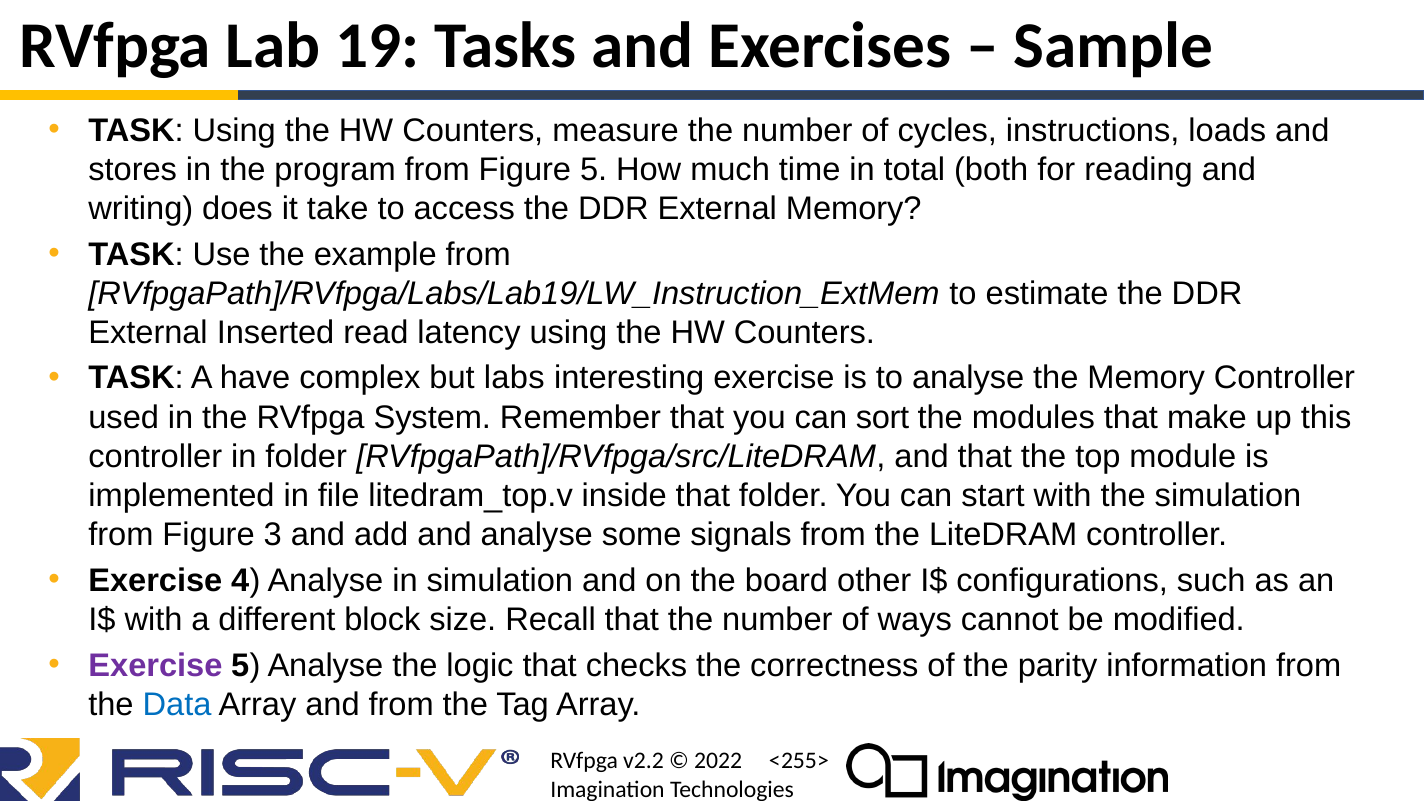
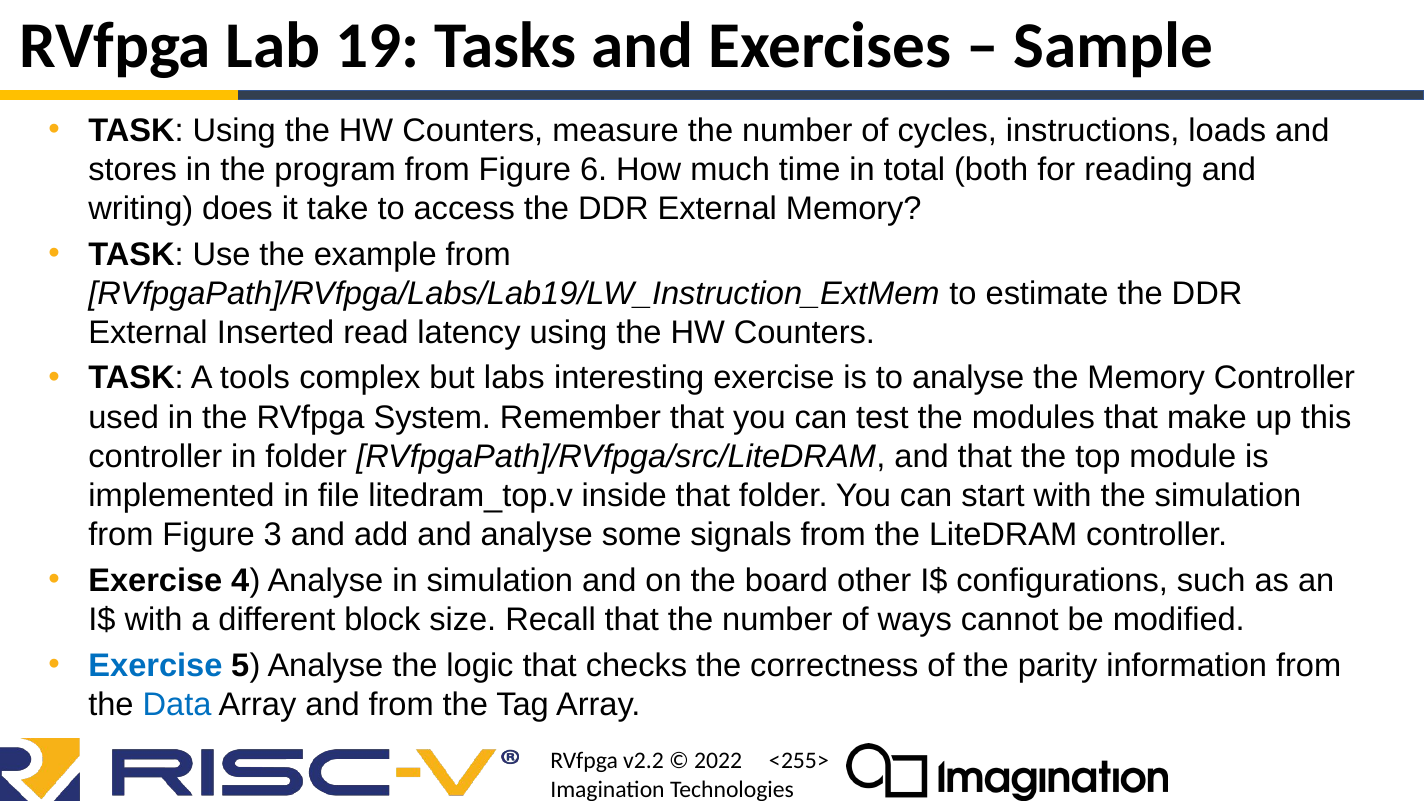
Figure 5: 5 -> 6
have: have -> tools
sort: sort -> test
Exercise at (155, 665) colour: purple -> blue
